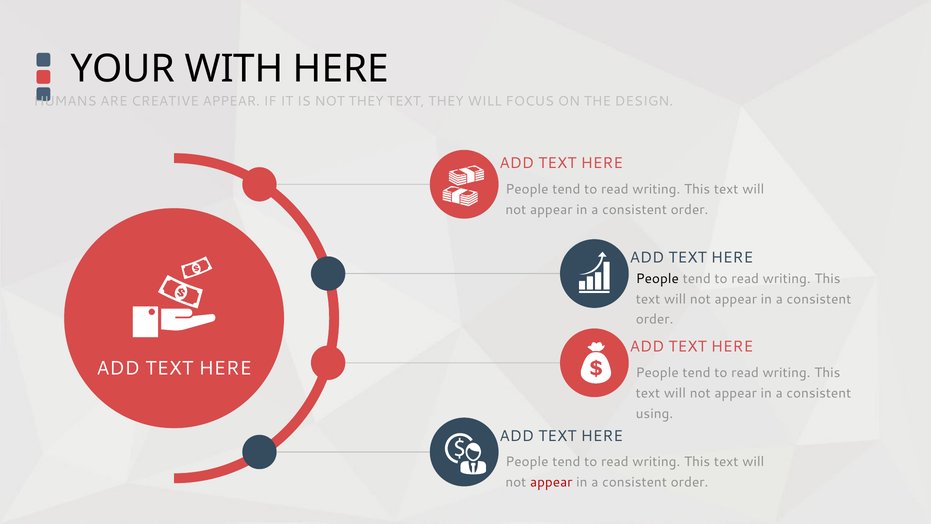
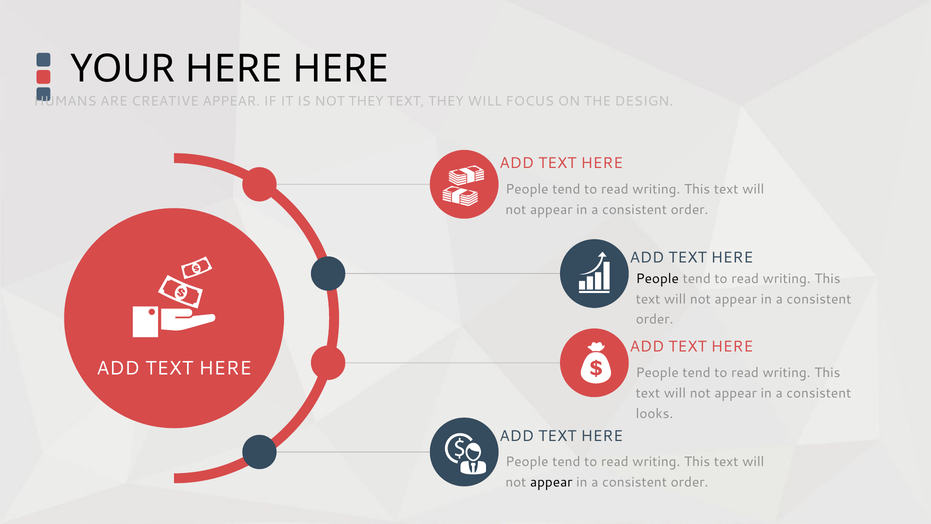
YOUR WITH: WITH -> HERE
using: using -> looks
appear at (551, 482) colour: red -> black
